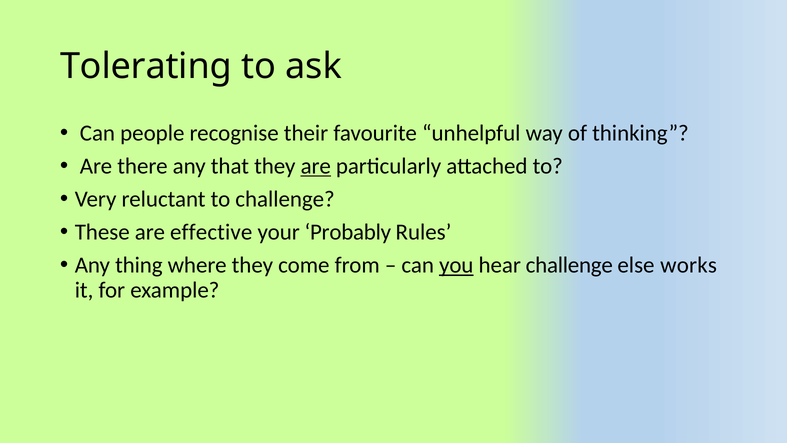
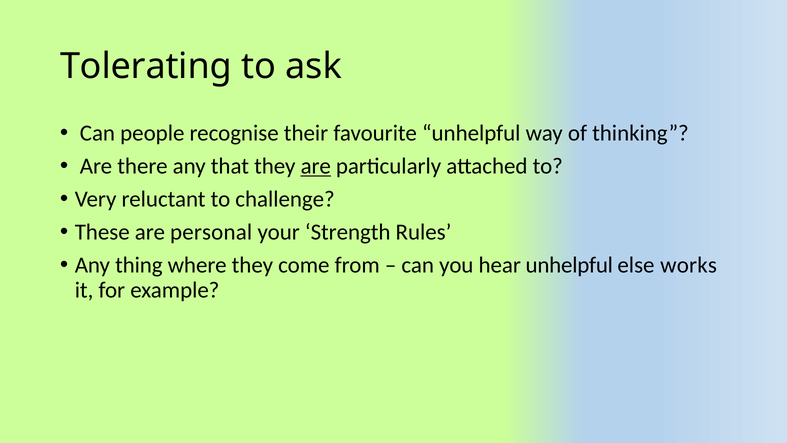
effective: effective -> personal
Probably: Probably -> Strength
you underline: present -> none
hear challenge: challenge -> unhelpful
